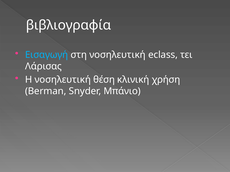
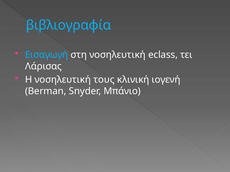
βιβλιογραφία colour: white -> light blue
θέση: θέση -> τους
χρήση: χρήση -> ιογενή
